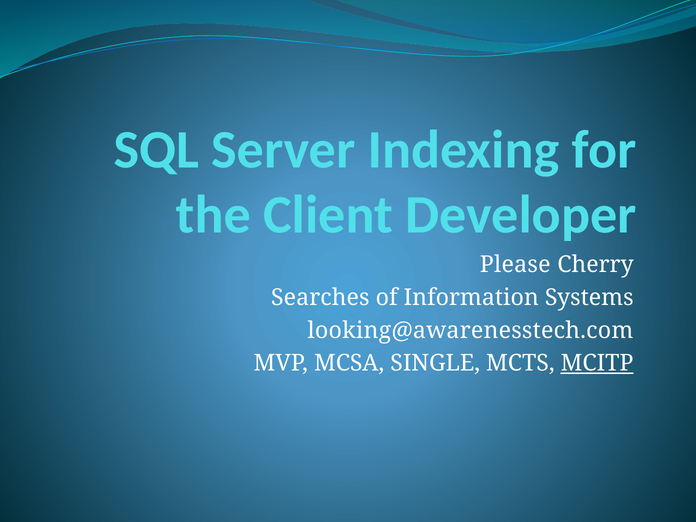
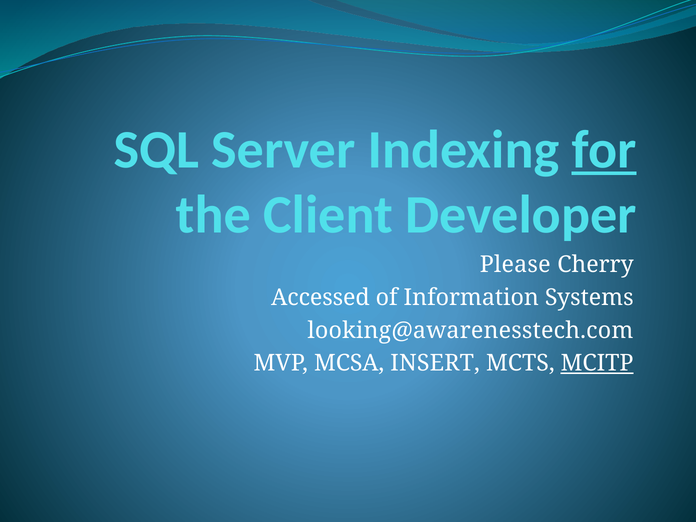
for underline: none -> present
Searches: Searches -> Accessed
SINGLE: SINGLE -> INSERT
